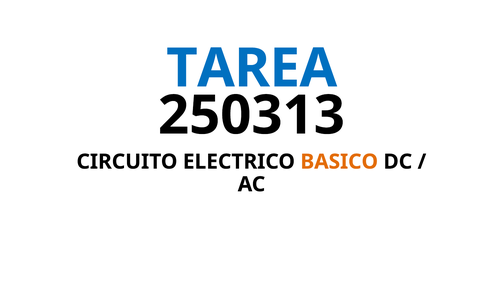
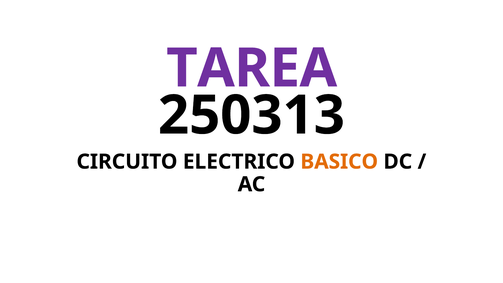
TAREA colour: blue -> purple
